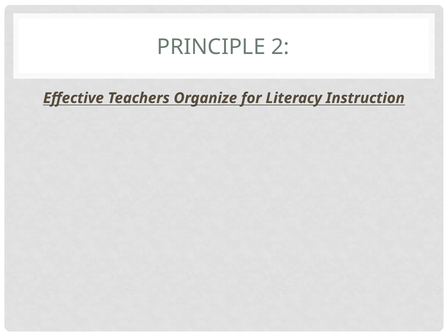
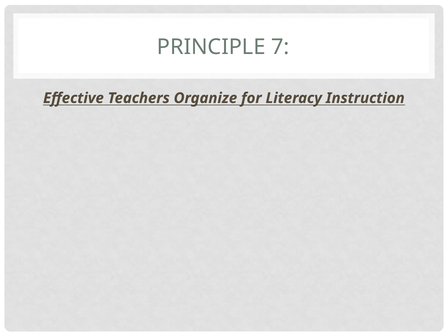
2: 2 -> 7
